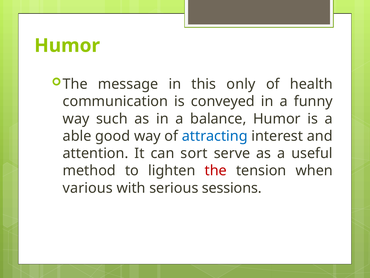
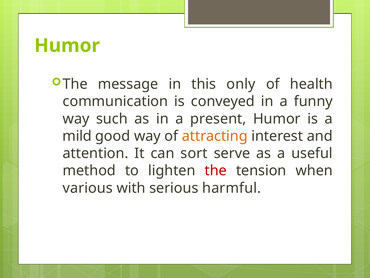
balance: balance -> present
able: able -> mild
attracting colour: blue -> orange
sessions: sessions -> harmful
